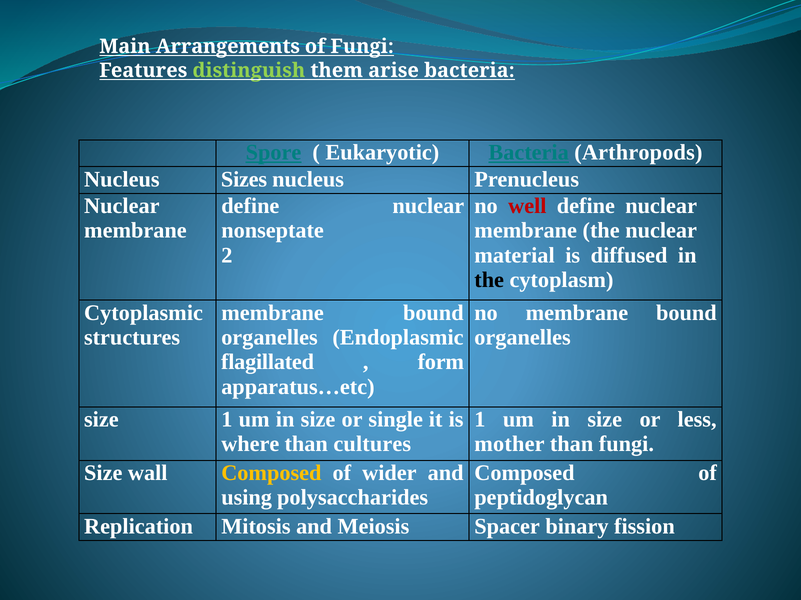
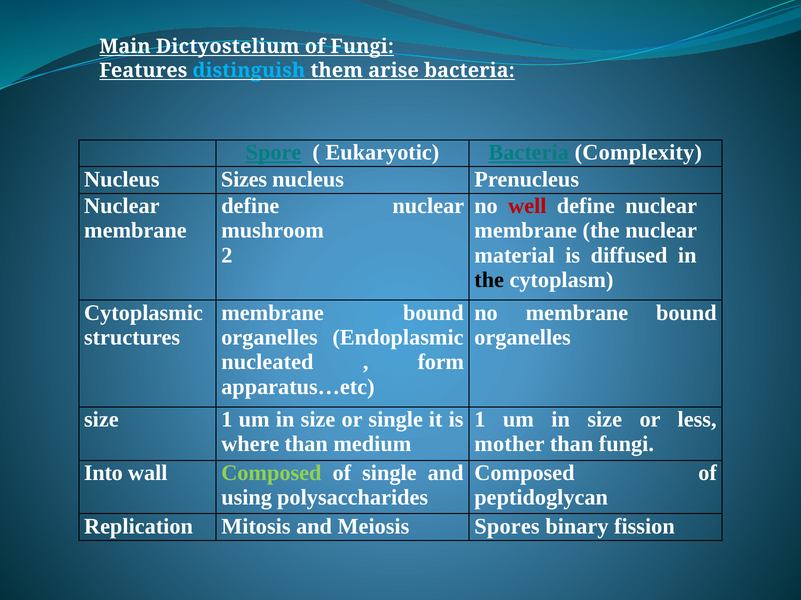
Arrangements: Arrangements -> Dictyostelium
distinguish colour: light green -> light blue
Arthropods: Arthropods -> Complexity
nonseptate: nonseptate -> mushroom
flagillated: flagillated -> nucleated
cultures: cultures -> medium
Size at (103, 473): Size -> Into
Composed at (271, 473) colour: yellow -> light green
of wider: wider -> single
Spacer: Spacer -> Spores
